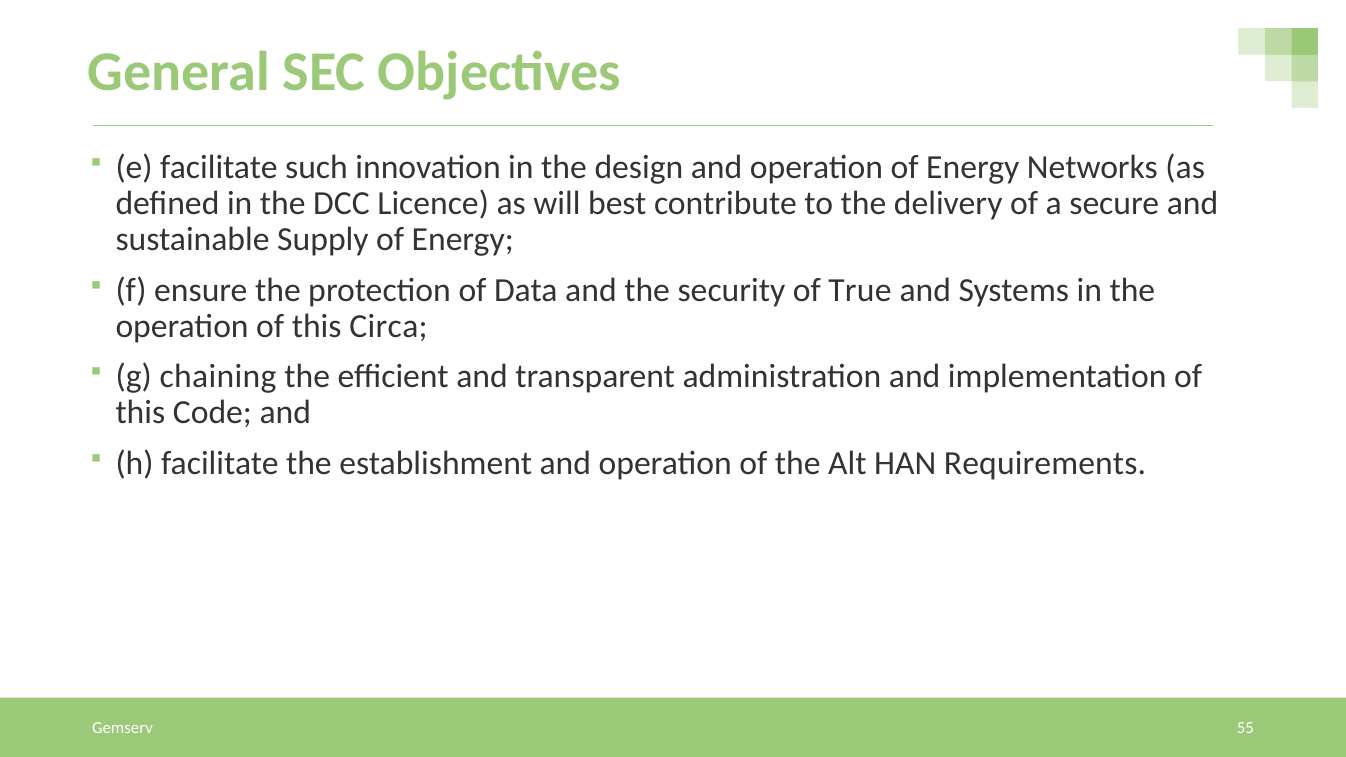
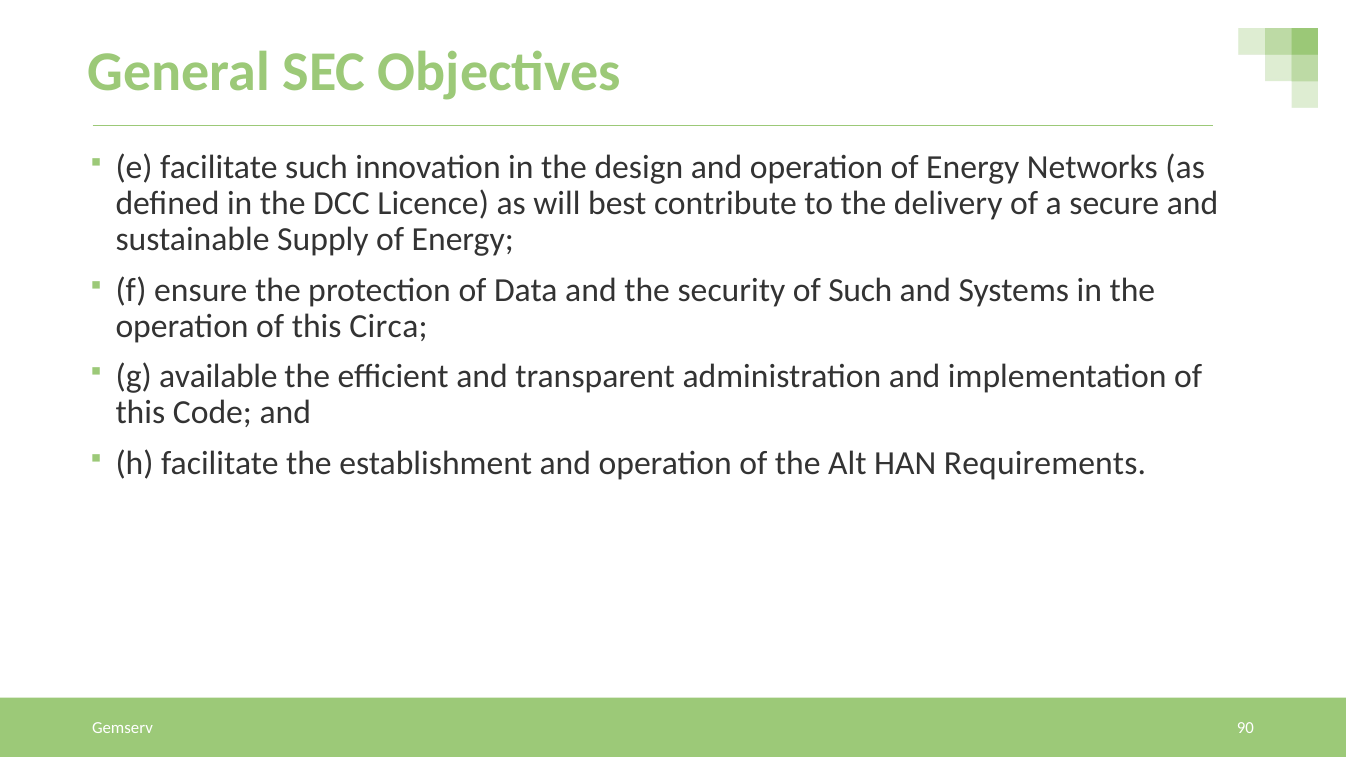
of True: True -> Such
chaining: chaining -> available
55: 55 -> 90
